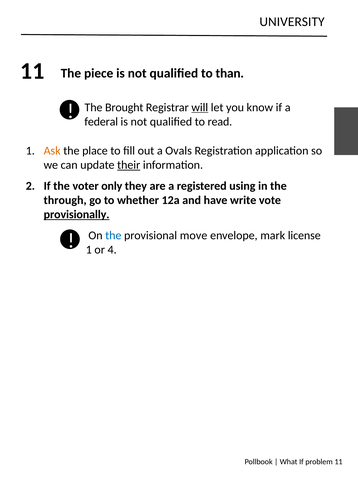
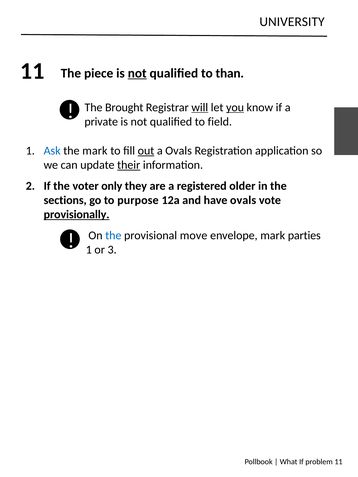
not at (137, 73) underline: none -> present
you underline: none -> present
federal: federal -> private
read: read -> field
Ask colour: orange -> blue
the place: place -> mark
out underline: none -> present
using: using -> older
through: through -> sections
whether: whether -> purpose
have write: write -> ovals
license: license -> parties
4: 4 -> 3
